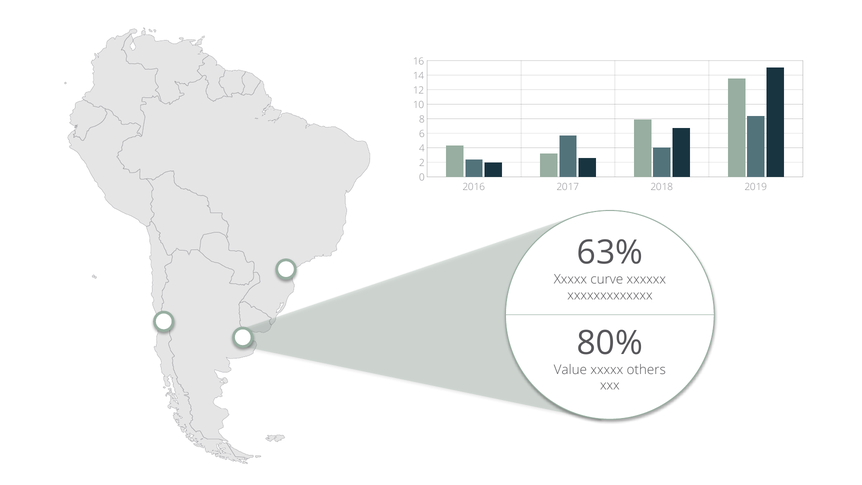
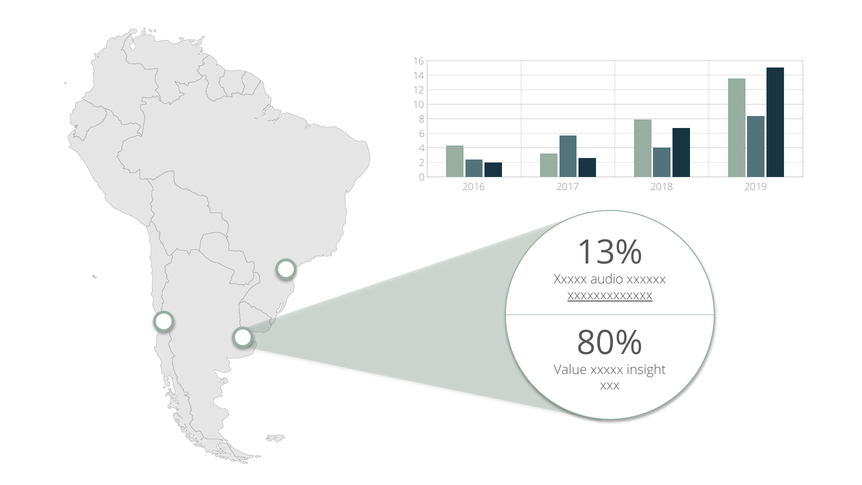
63%: 63% -> 13%
curve: curve -> audio
xxxxxxxxxxxxx underline: none -> present
others: others -> insight
